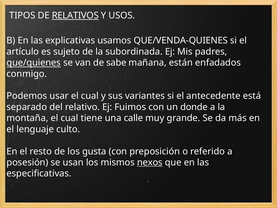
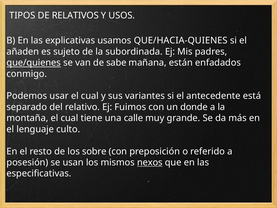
RELATIVOS underline: present -> none
QUE/VENDA-QUIENES: QUE/VENDA-QUIENES -> QUE/HACIA-QUIENES
artículo: artículo -> añaden
gusta: gusta -> sobre
